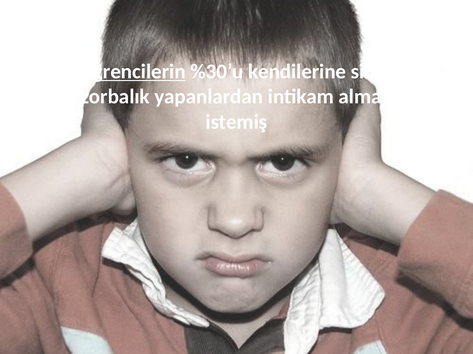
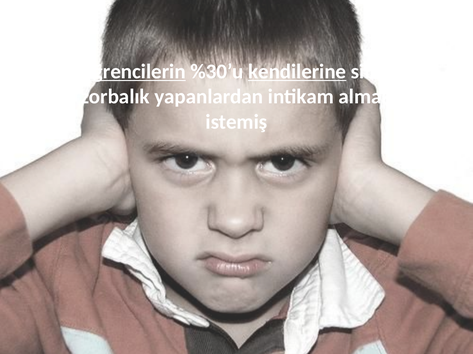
kendilerine underline: none -> present
